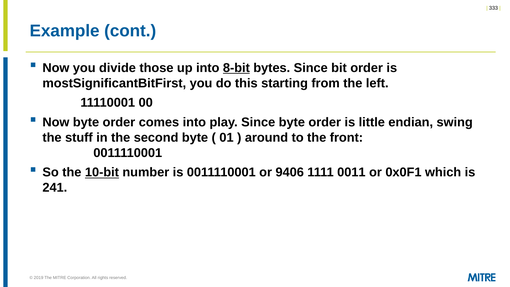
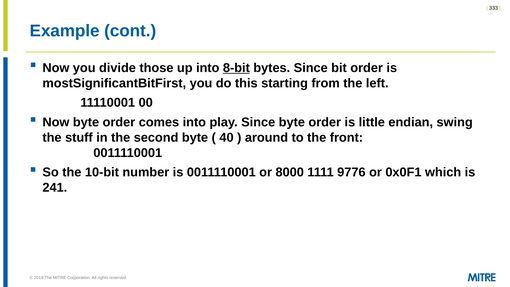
01: 01 -> 40
10-bit underline: present -> none
9406: 9406 -> 8000
0011: 0011 -> 9776
